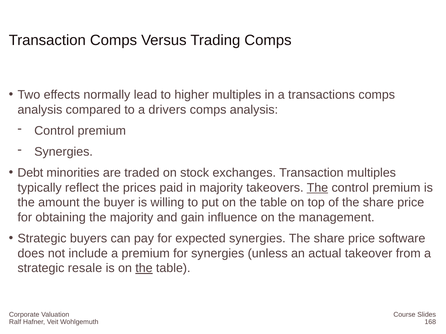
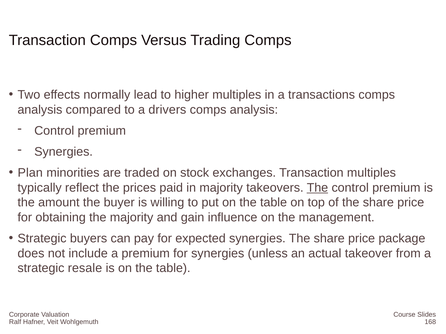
Debt: Debt -> Plan
software: software -> package
the at (144, 269) underline: present -> none
